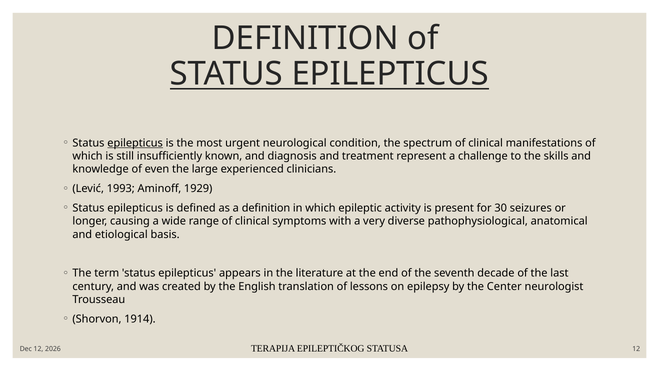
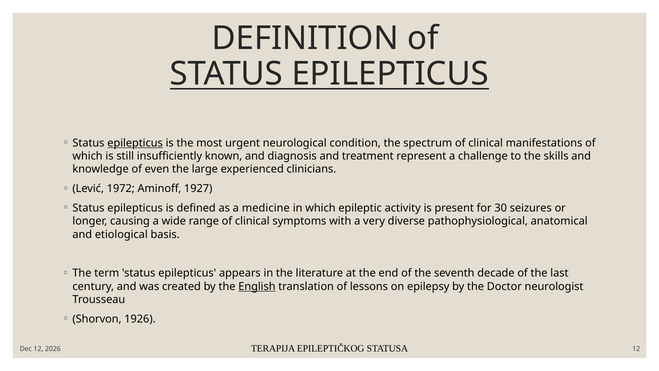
1993: 1993 -> 1972
1929: 1929 -> 1927
a definition: definition -> medicine
English underline: none -> present
Center: Center -> Doctor
1914: 1914 -> 1926
